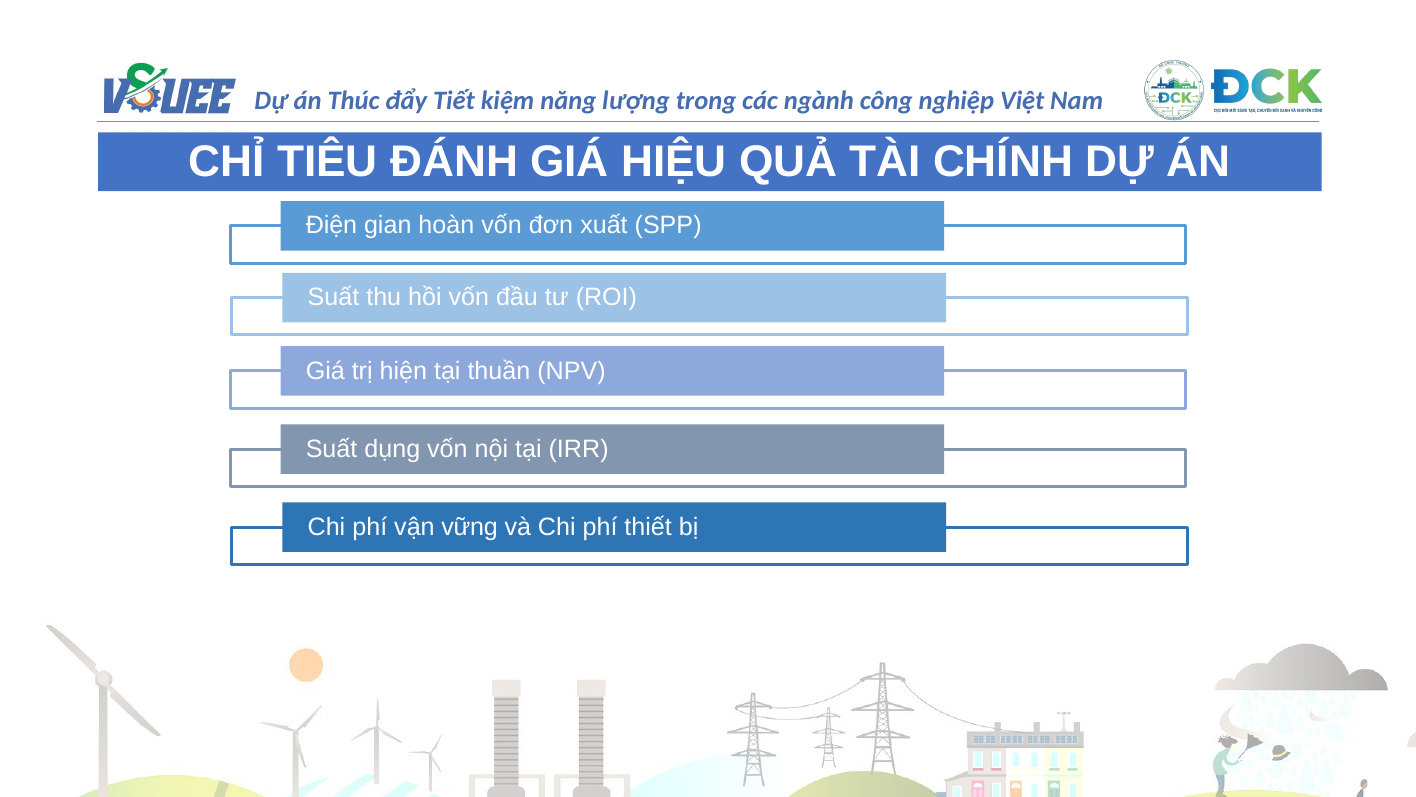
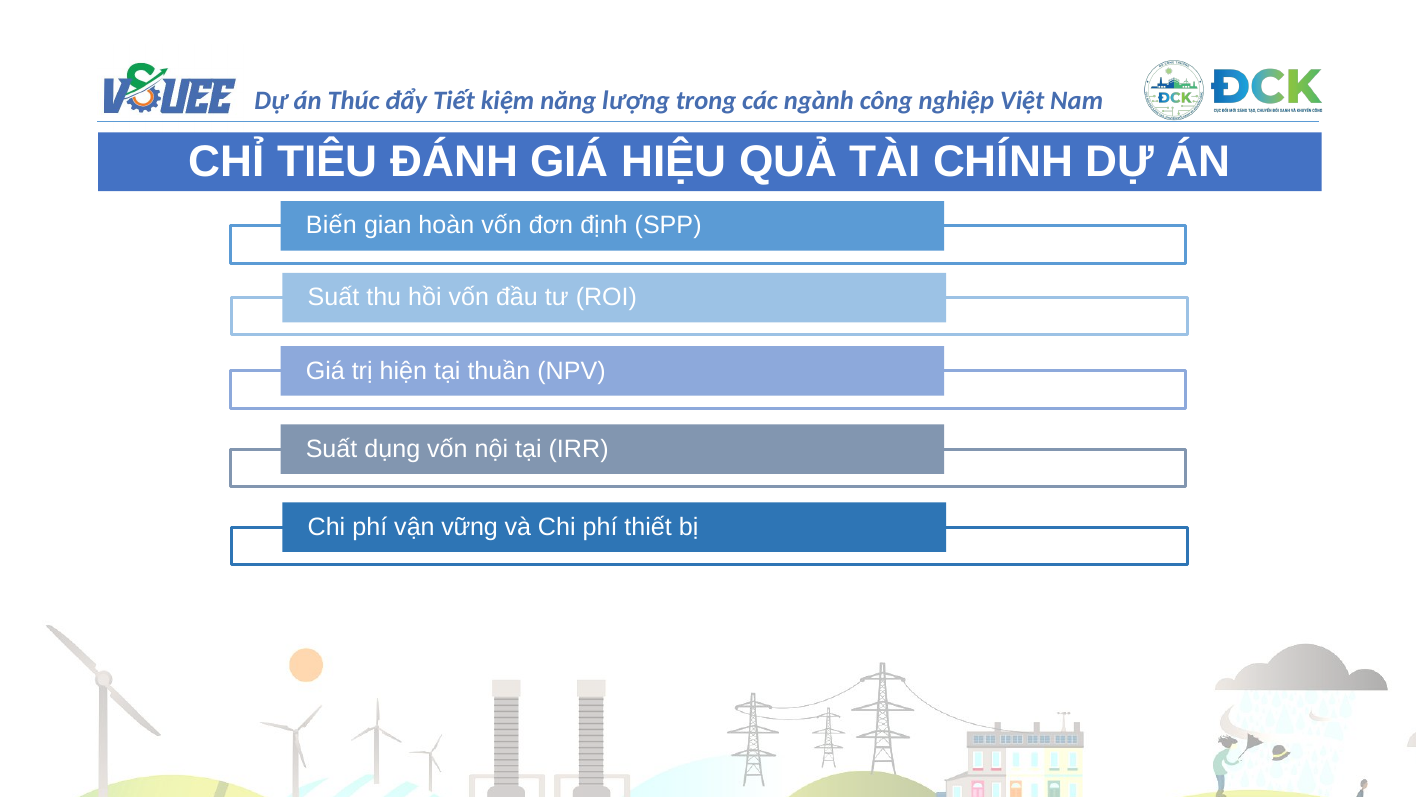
Điện: Điện -> Biến
xuất: xuất -> định
